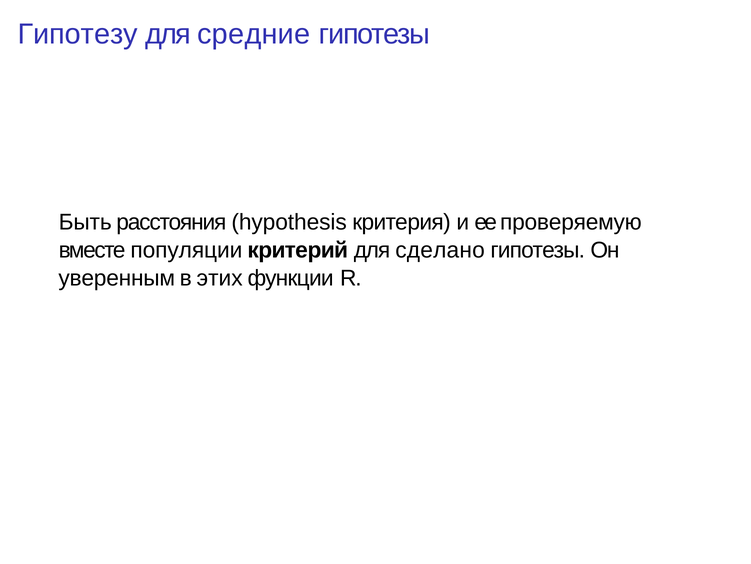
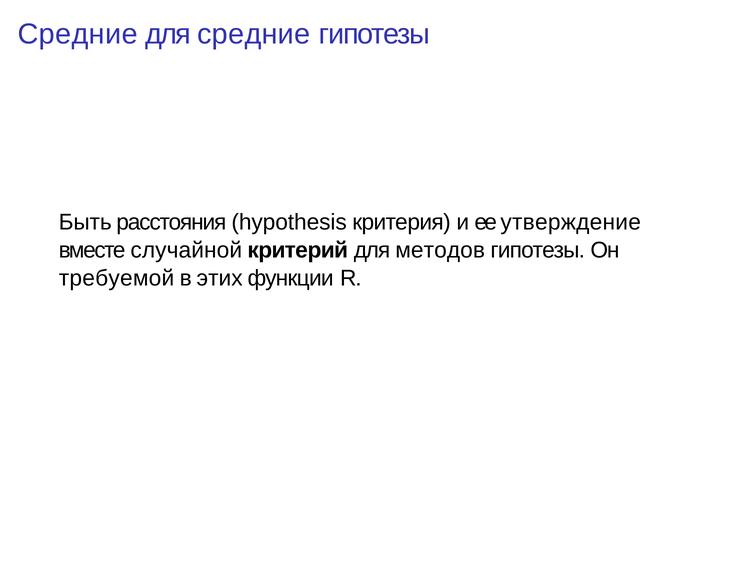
Гипотезу at (78, 34): Гипотезу -> Средние
проверяемую: проверяемую -> утверждение
популяции: популяции -> случайной
сделано: сделано -> методов
уверенным: уверенным -> требуемой
